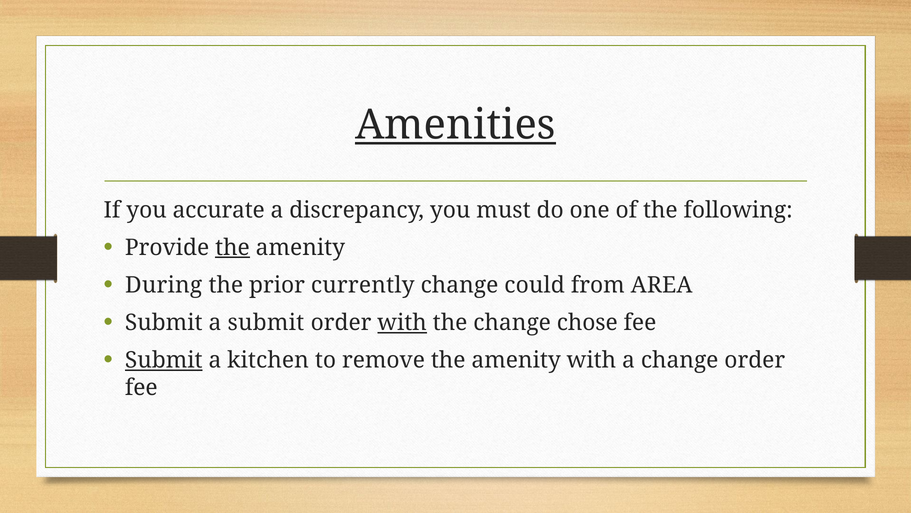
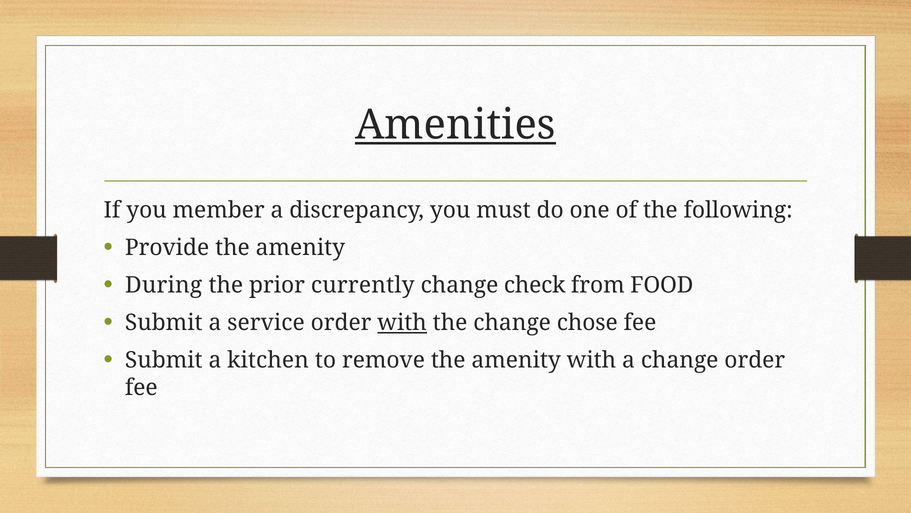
accurate: accurate -> member
the at (232, 247) underline: present -> none
could: could -> check
AREA: AREA -> FOOD
a submit: submit -> service
Submit at (164, 360) underline: present -> none
